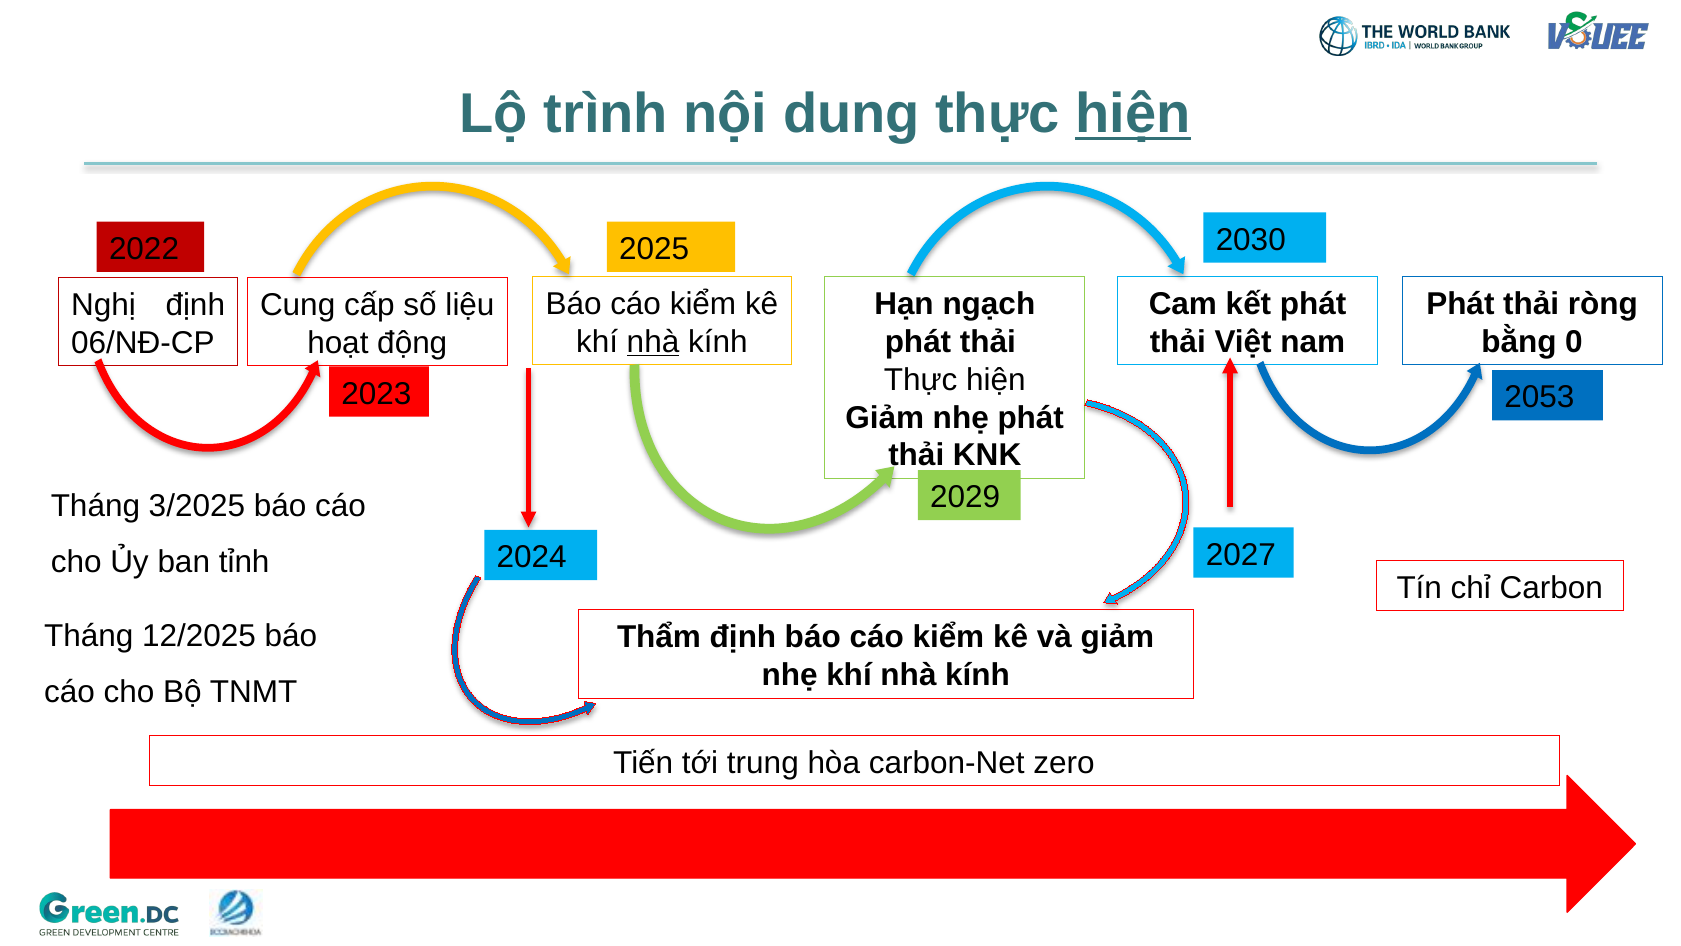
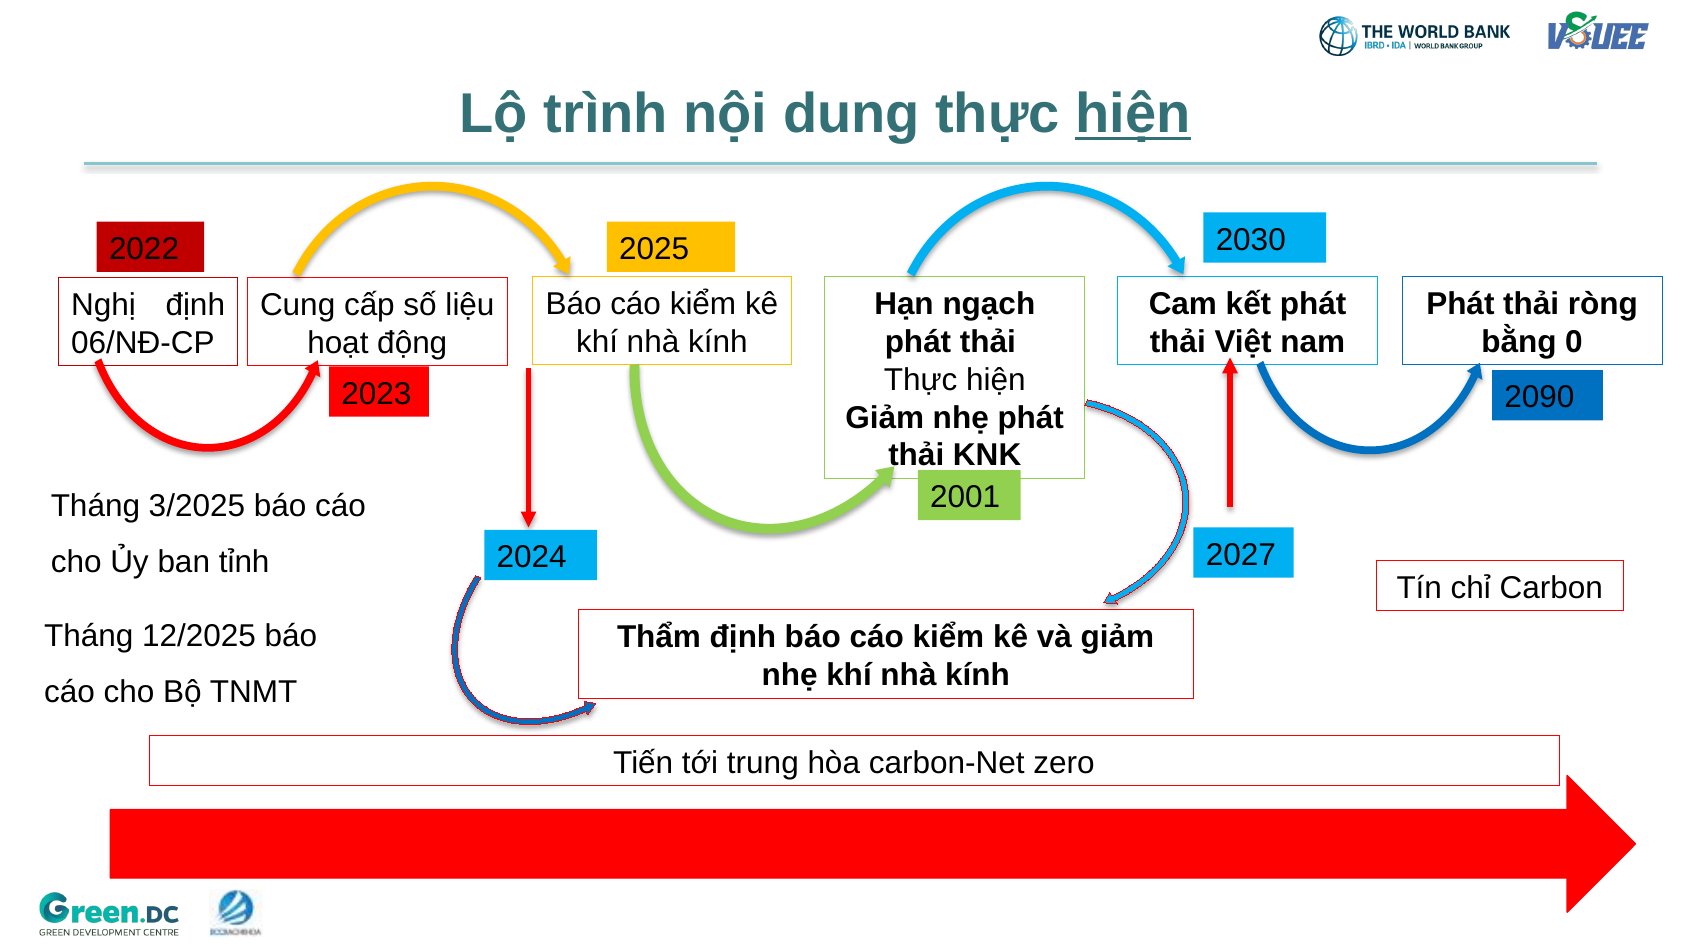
nhà at (653, 342) underline: present -> none
2053: 2053 -> 2090
2029: 2029 -> 2001
